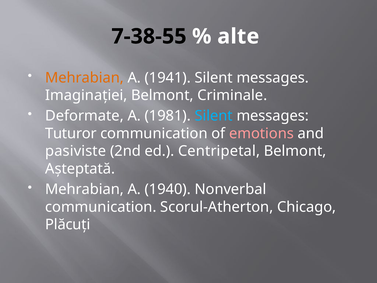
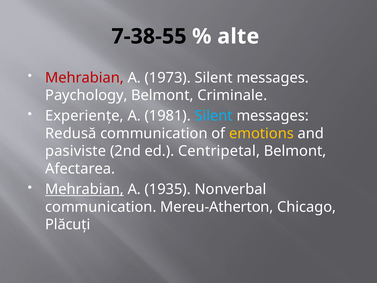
Mehrabian at (84, 78) colour: orange -> red
1941: 1941 -> 1973
Imaginaţiei: Imaginaţiei -> Paychology
Deformate: Deformate -> Experienţe
Tuturor: Tuturor -> Redusă
emotions colour: pink -> yellow
Aşteptată: Aşteptată -> Afectarea
Mehrabian at (84, 189) underline: none -> present
1940: 1940 -> 1935
Scorul-Atherton: Scorul-Atherton -> Mereu-Atherton
